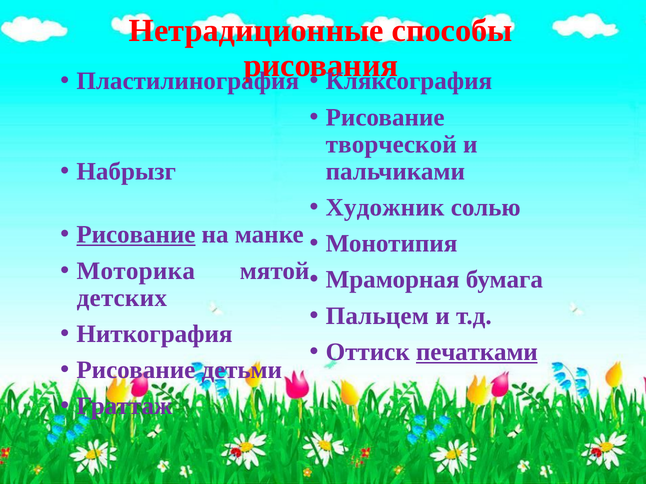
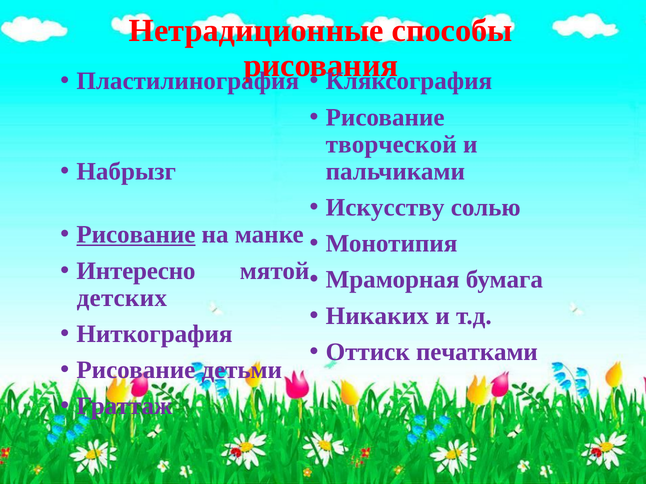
Художник: Художник -> Искусству
Моторика: Моторика -> Интересно
Пальцем: Пальцем -> Никаких
печатками underline: present -> none
